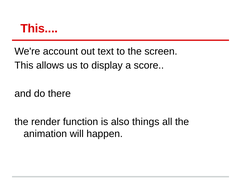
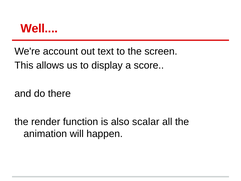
This at (39, 29): This -> Well
things: things -> scalar
